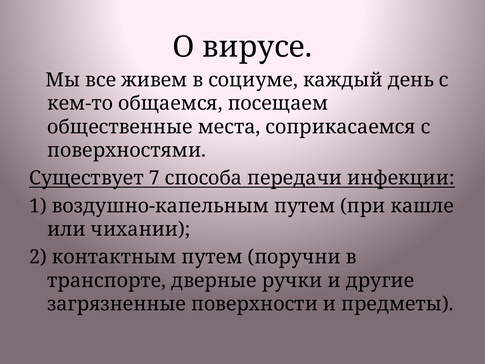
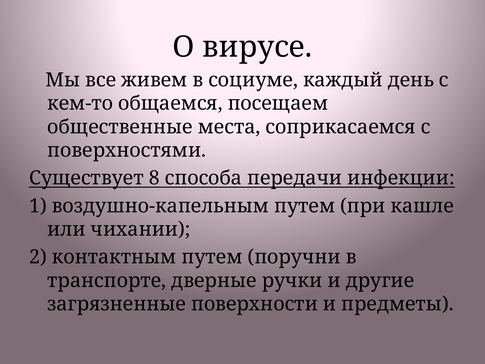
7: 7 -> 8
